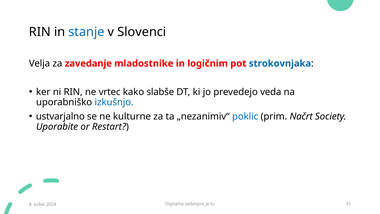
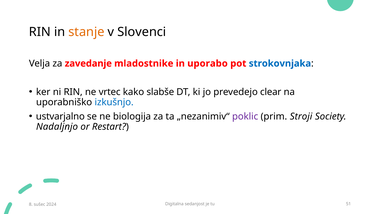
stanje colour: blue -> orange
logičnim: logičnim -> uporabo
veda: veda -> clear
kulturne: kulturne -> biologija
poklic colour: blue -> purple
Načrt: Načrt -> Stroji
Uporabite: Uporabite -> Nadaljnjo
